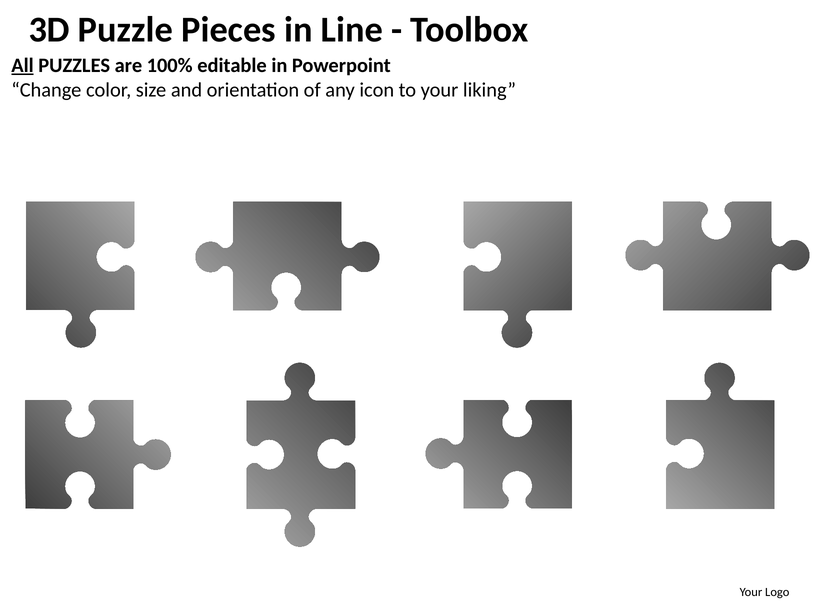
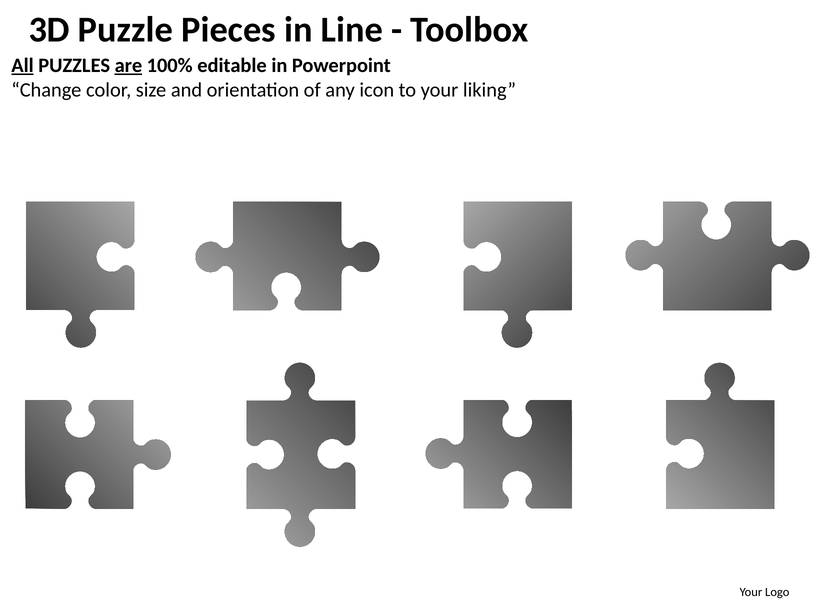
are underline: none -> present
